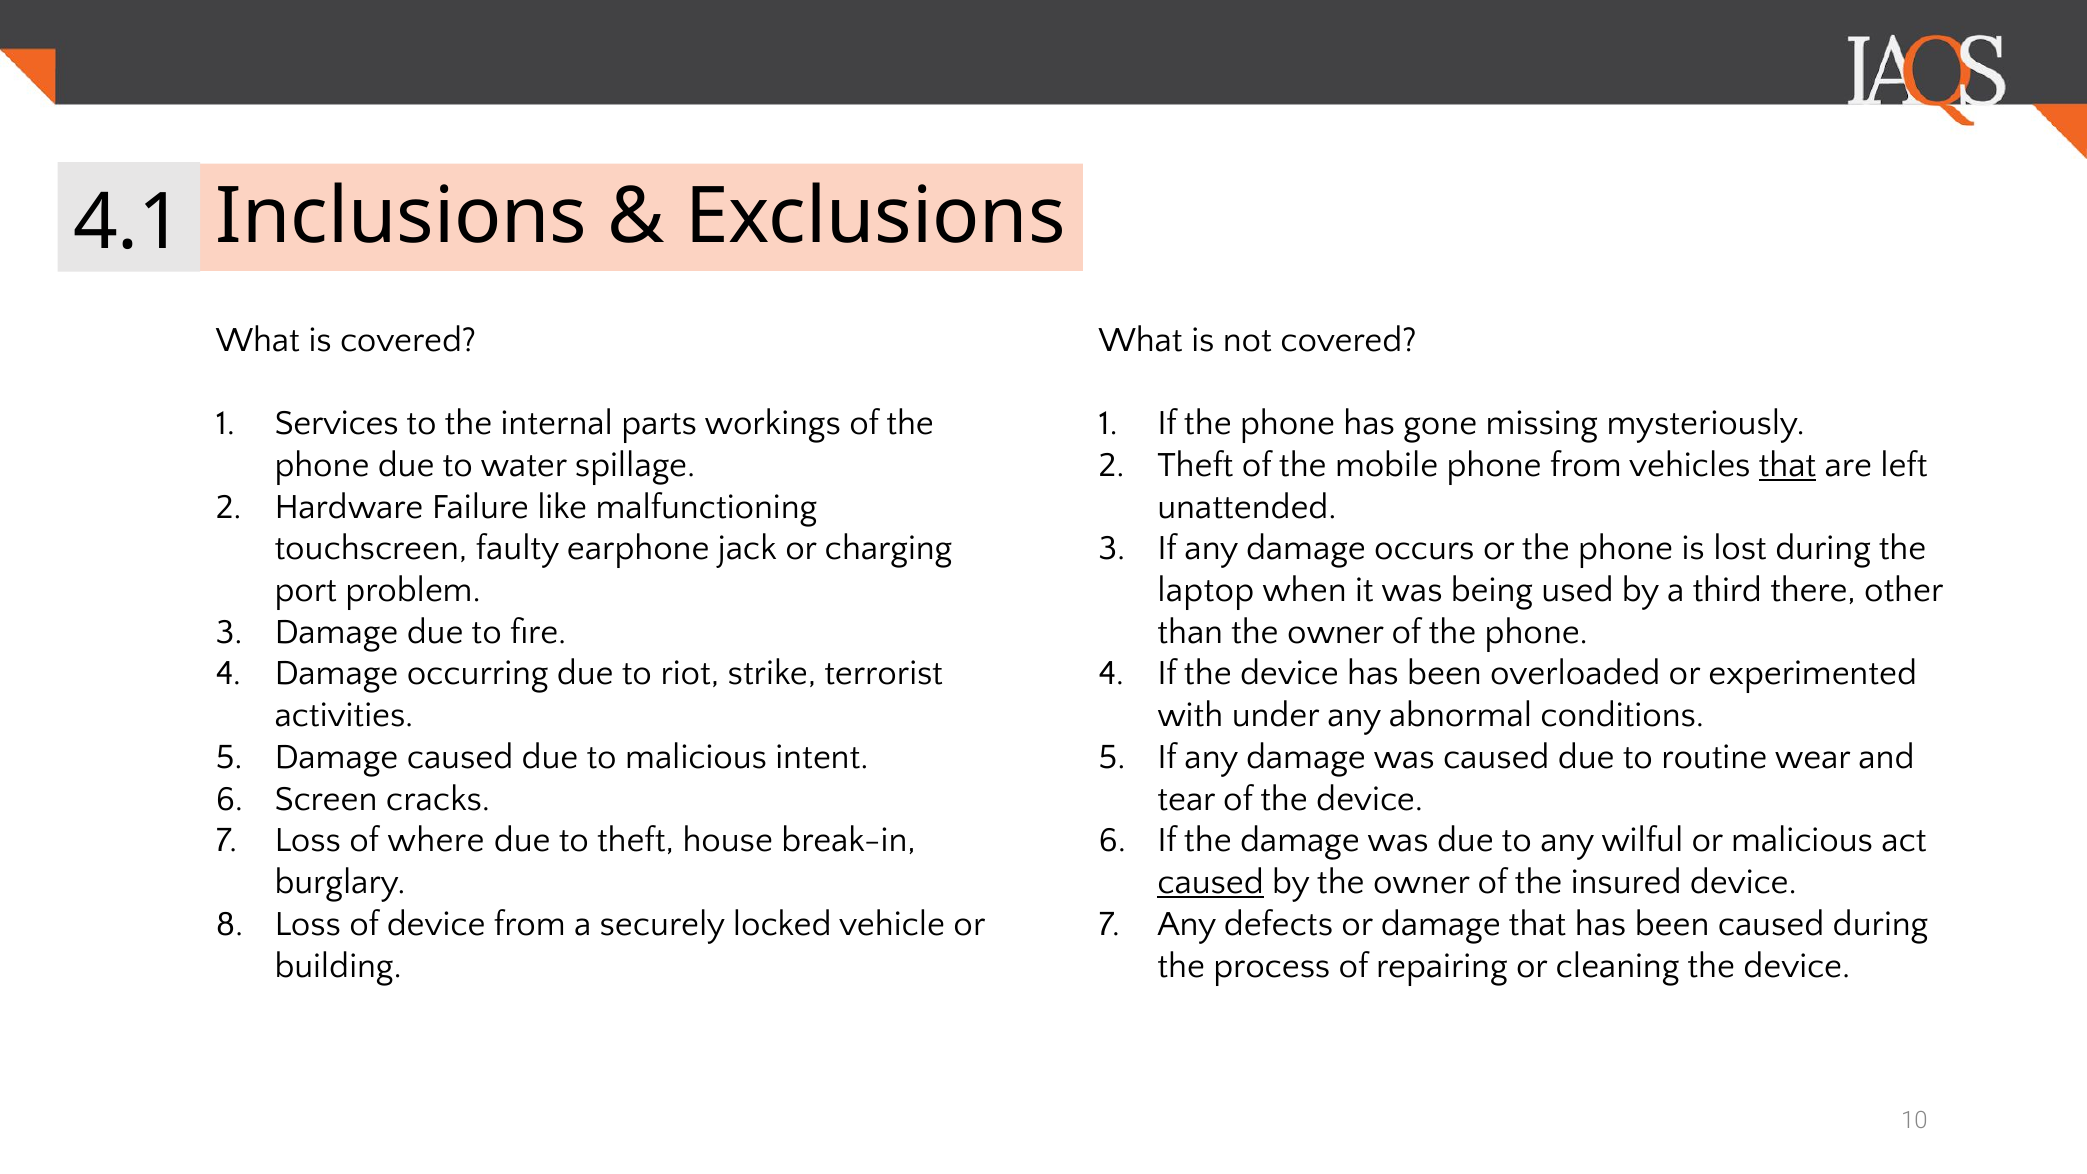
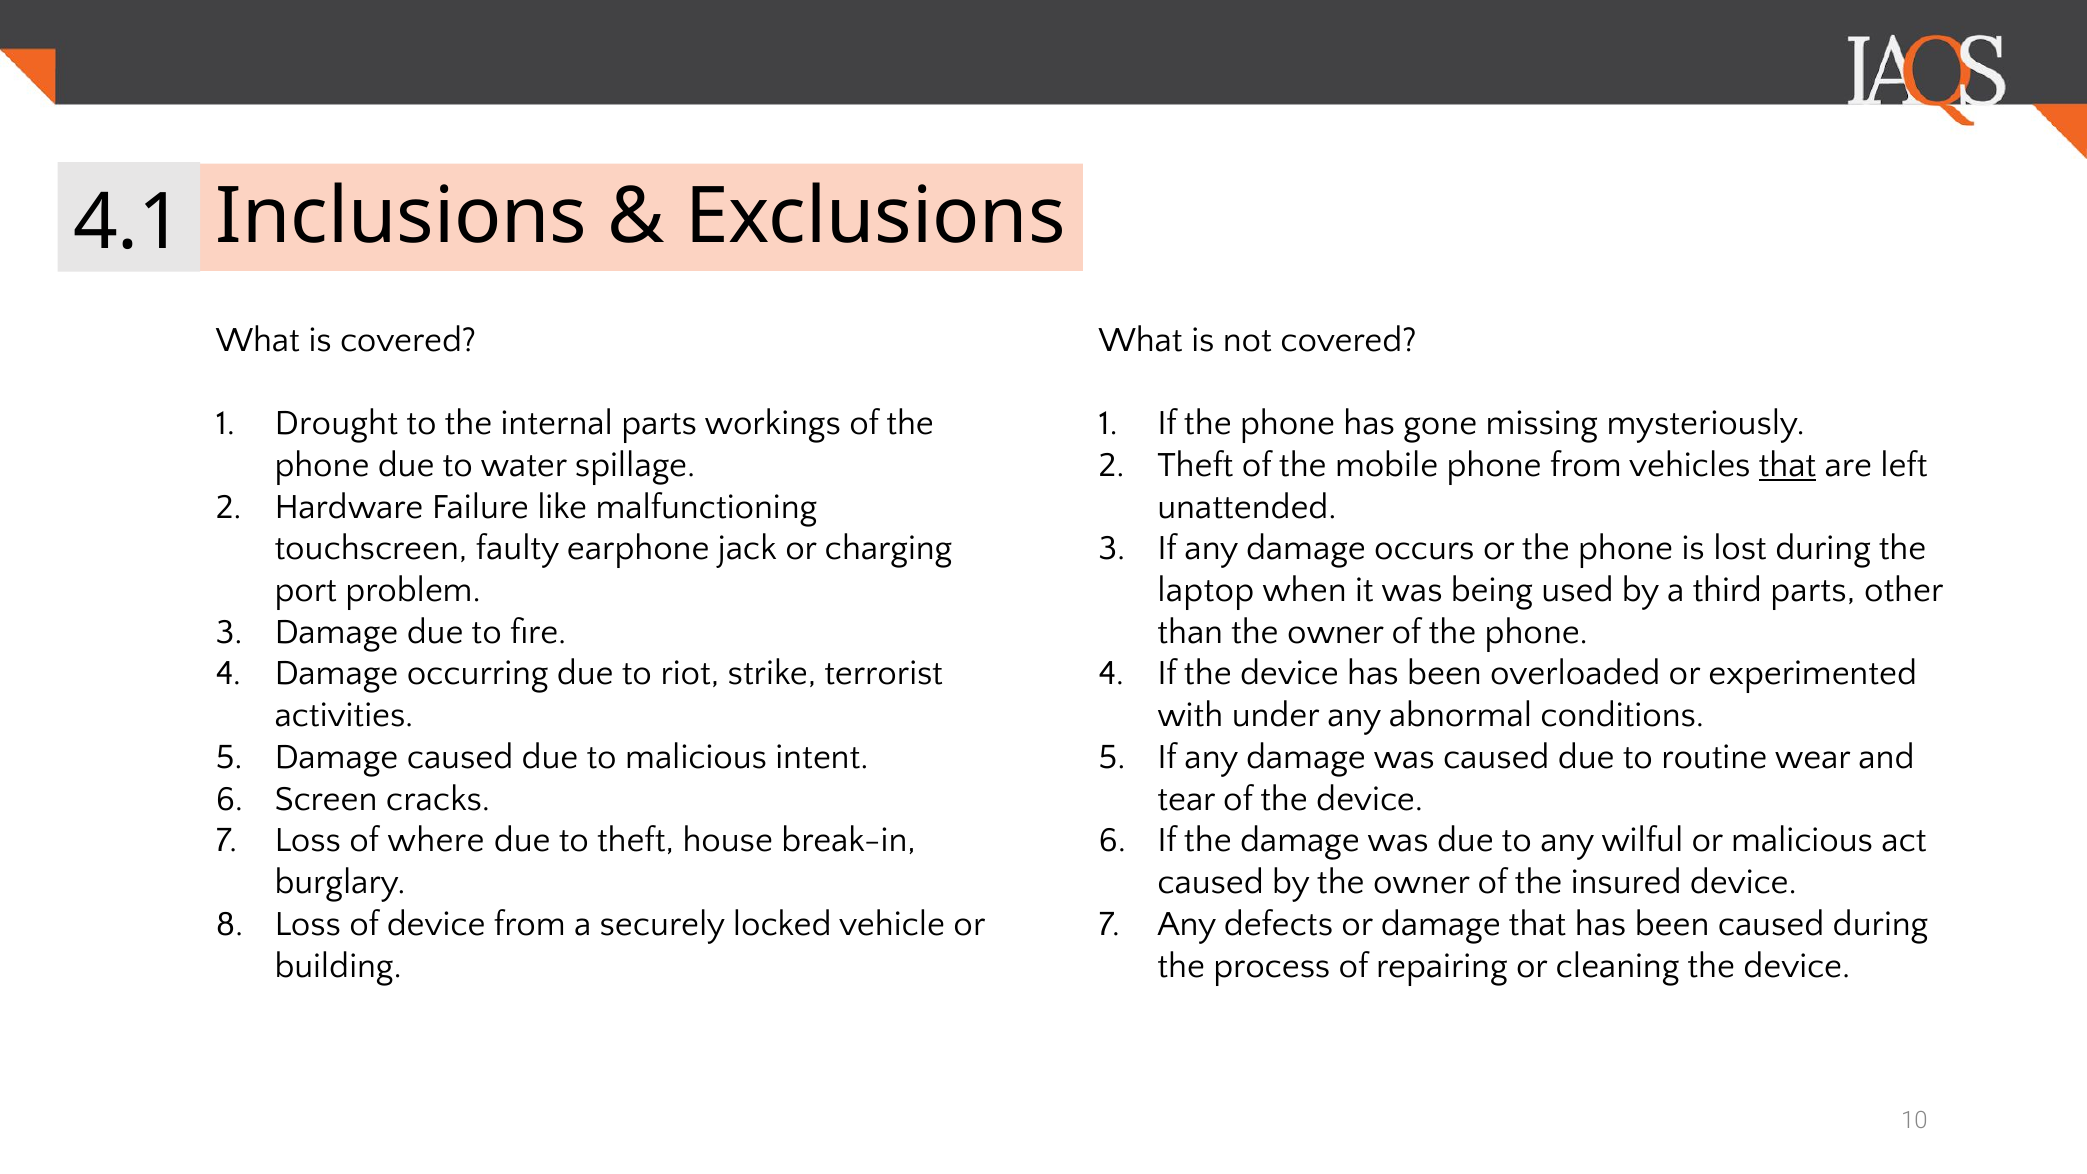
Services: Services -> Drought
third there: there -> parts
caused at (1211, 882) underline: present -> none
